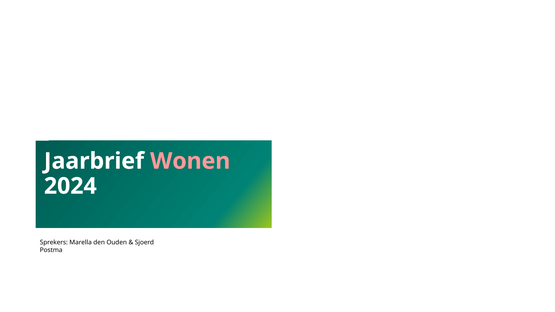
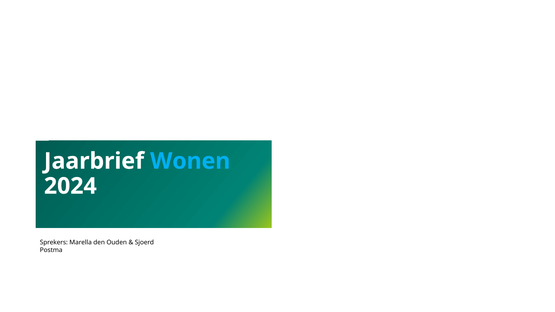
Wonen colour: pink -> light blue
